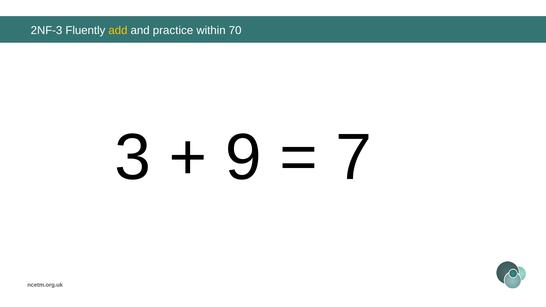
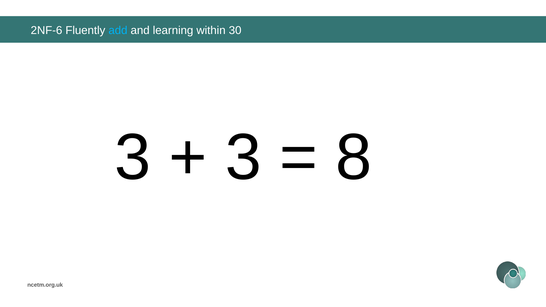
2NF-3: 2NF-3 -> 2NF-6
add colour: yellow -> light blue
practice: practice -> learning
70: 70 -> 30
9 at (243, 158): 9 -> 3
7: 7 -> 8
